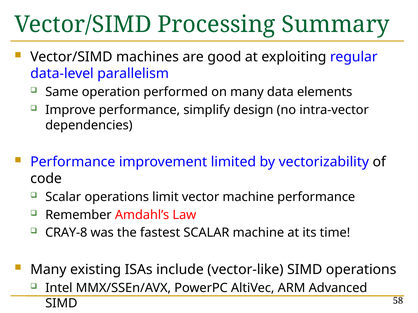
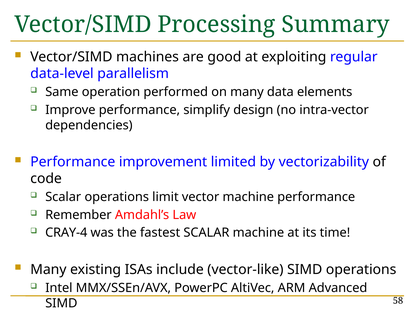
CRAY-8: CRAY-8 -> CRAY-4
